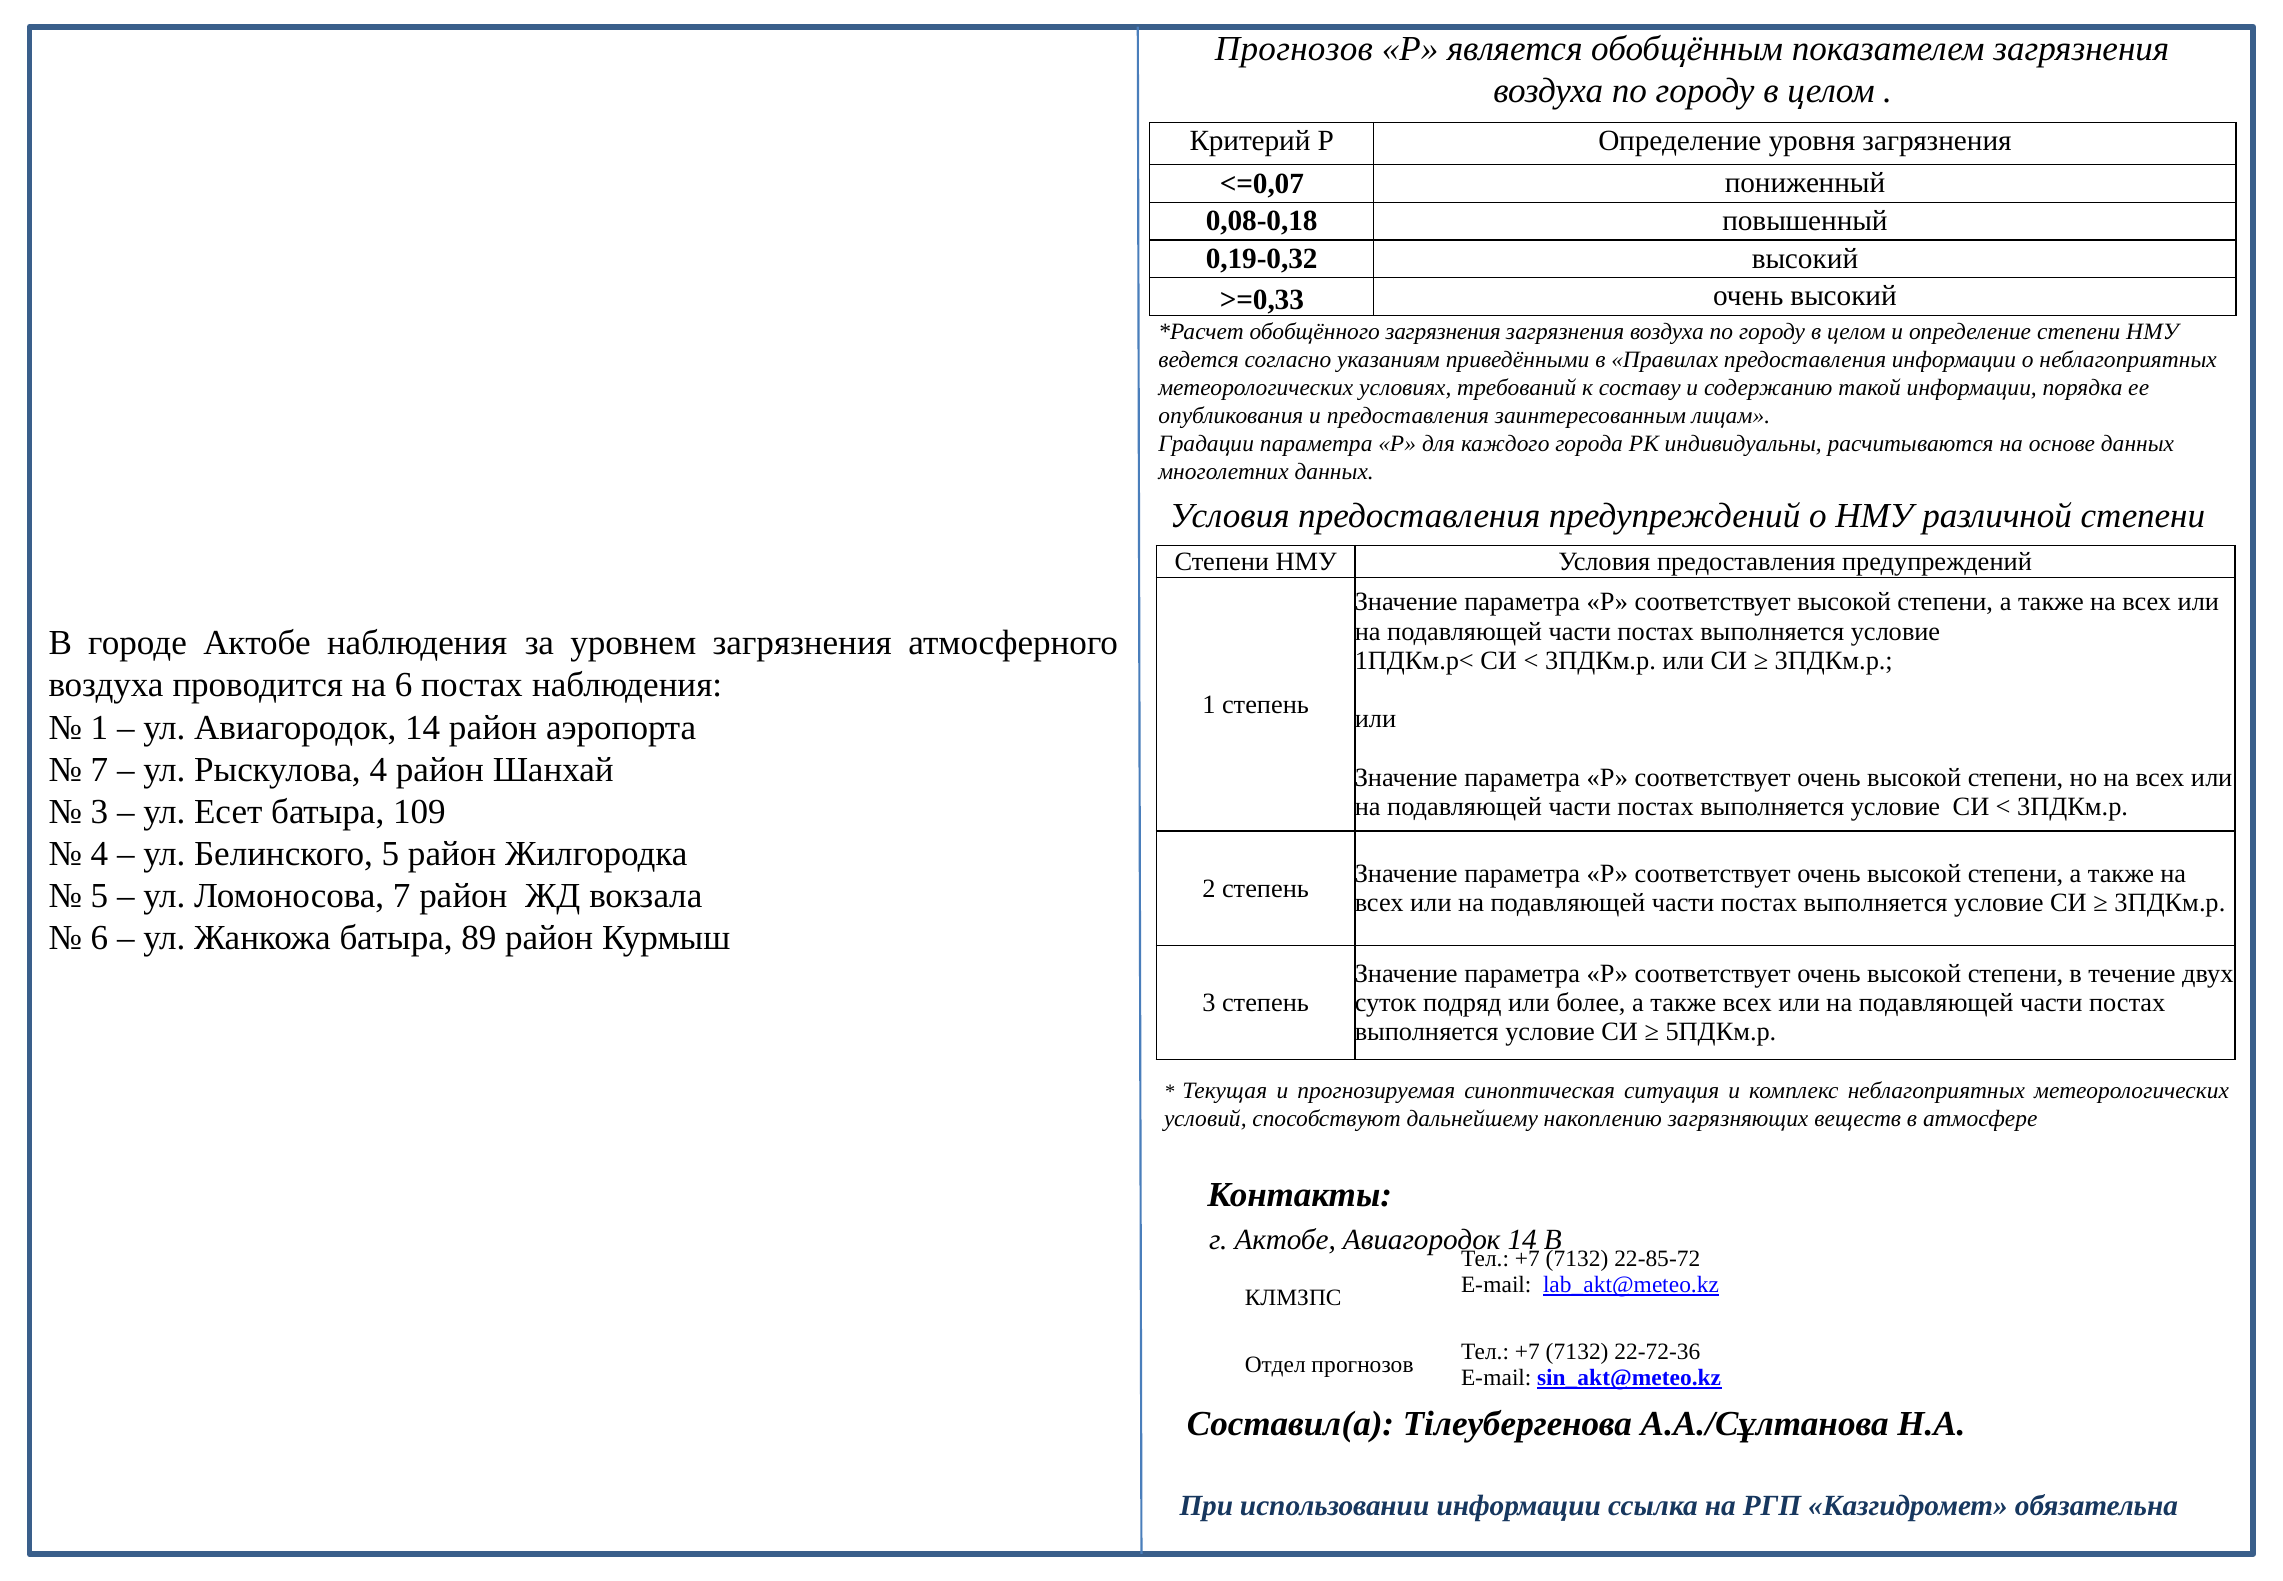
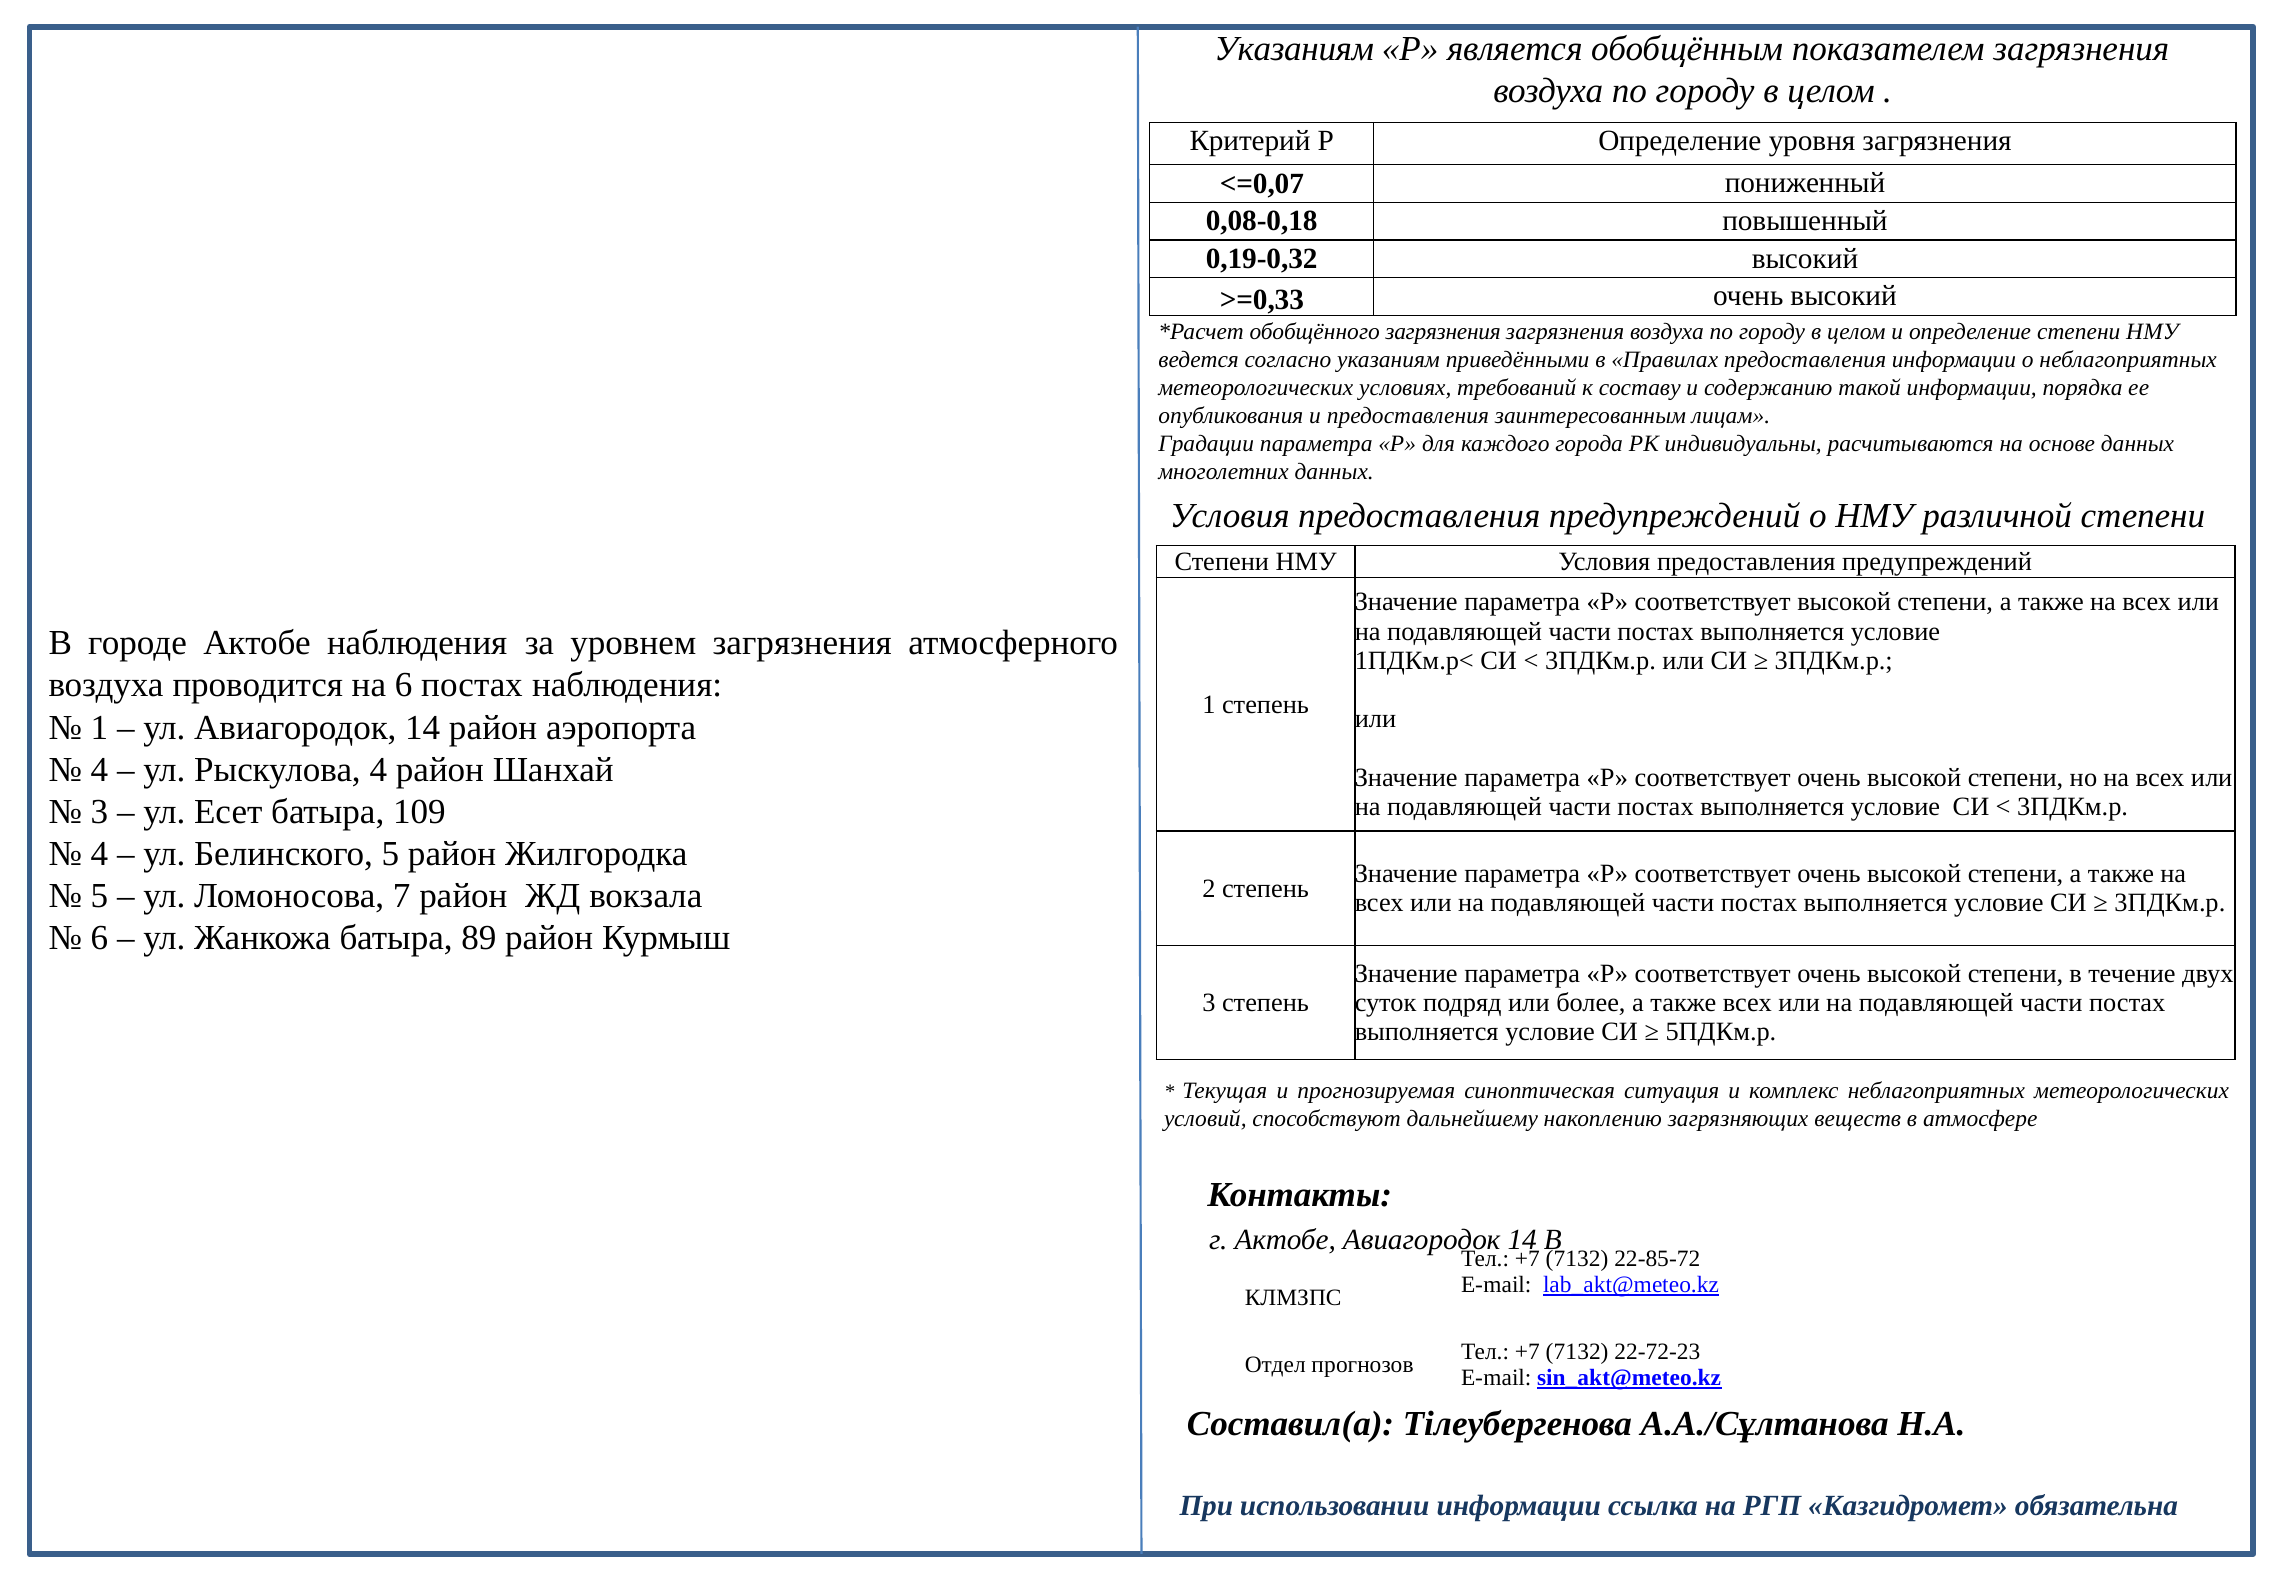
Прогнозов at (1294, 49): Прогнозов -> Указаниям
7 at (99, 769): 7 -> 4
22-72-36: 22-72-36 -> 22-72-23
